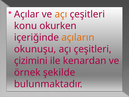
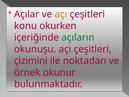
açıların colour: orange -> green
kenardan: kenardan -> noktadan
şekilde: şekilde -> okunur
